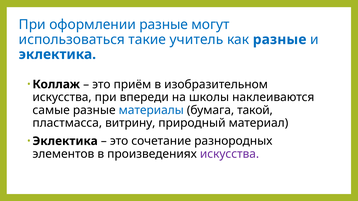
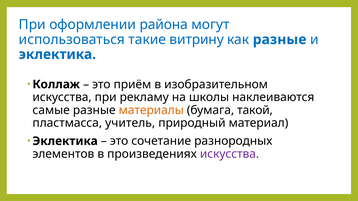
оформлении разные: разные -> района
учитель: учитель -> витрину
впереди: впереди -> рекламу
материалы colour: blue -> orange
витрину: витрину -> учитель
